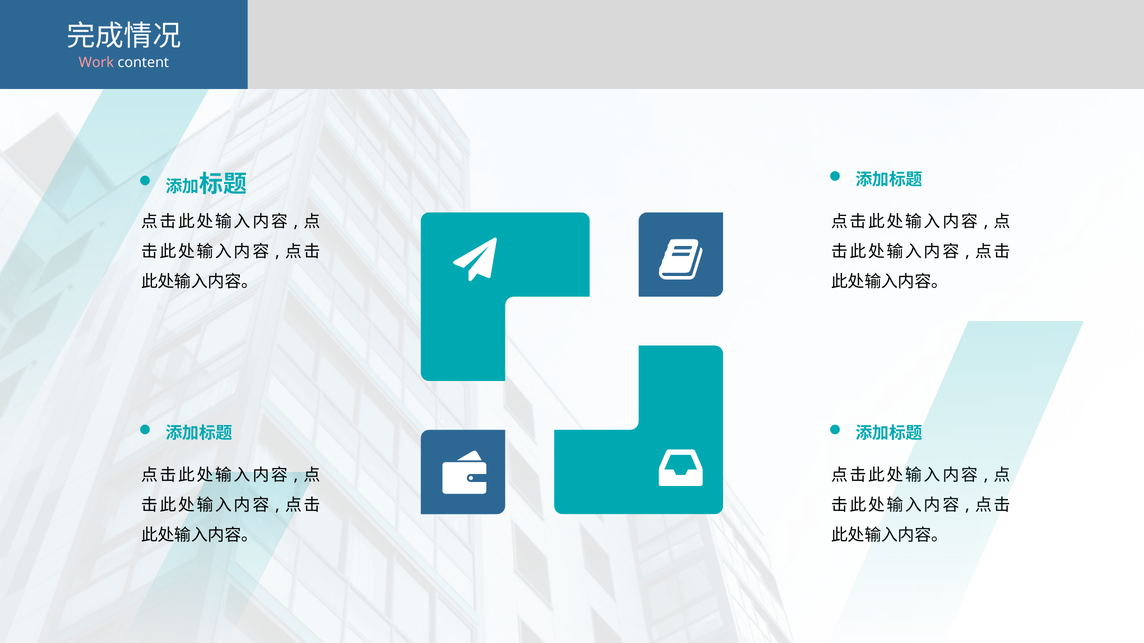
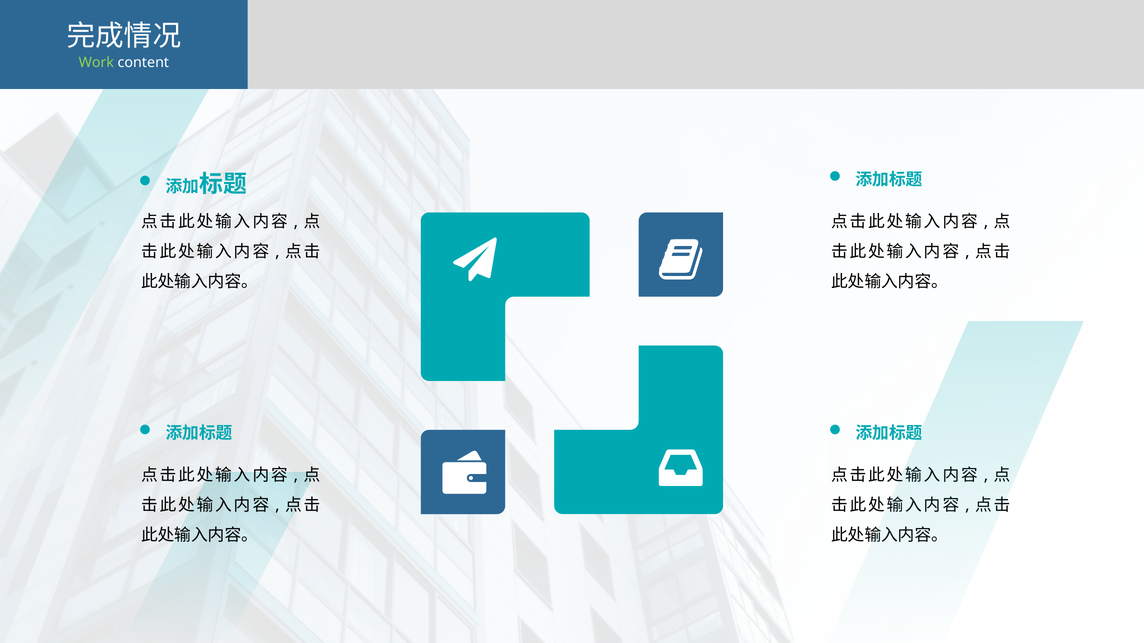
Work colour: pink -> light green
